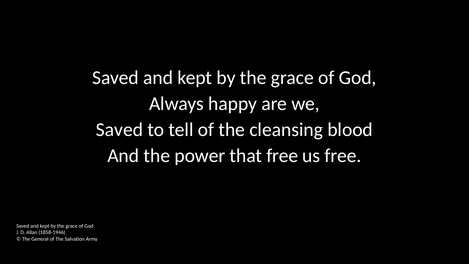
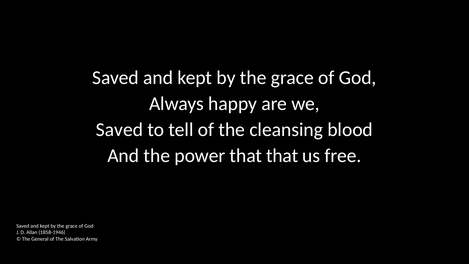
that free: free -> that
